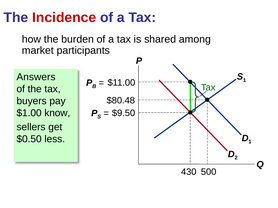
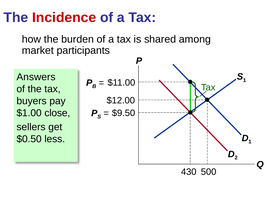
$80.48: $80.48 -> $12.00
know: know -> close
